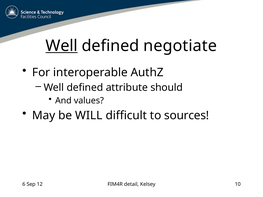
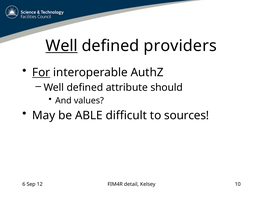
negotiate: negotiate -> providers
For underline: none -> present
WILL: WILL -> ABLE
